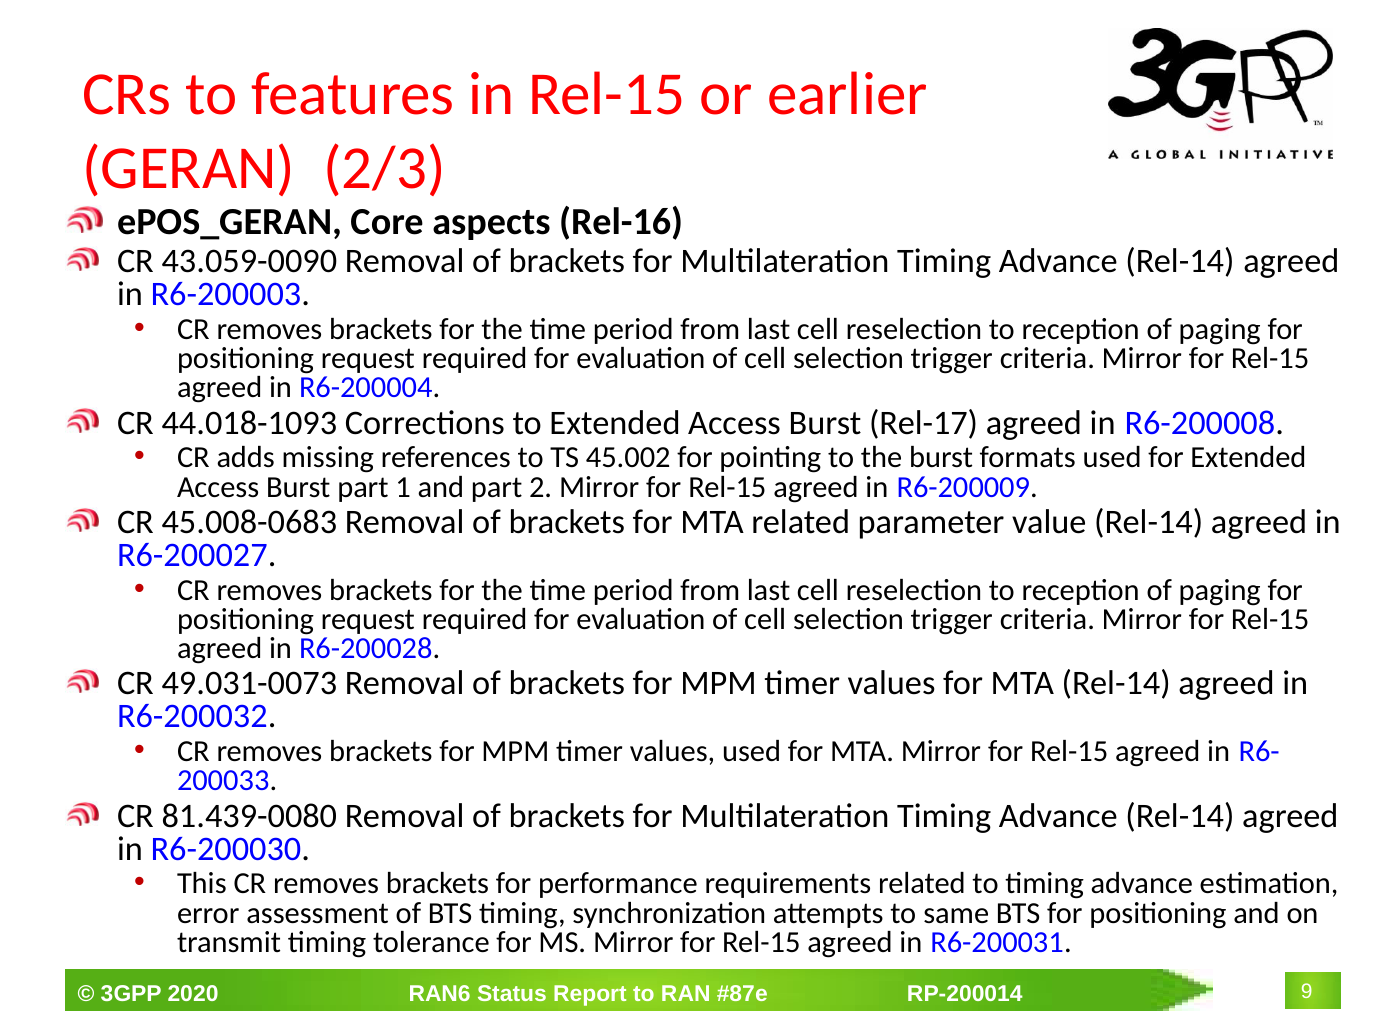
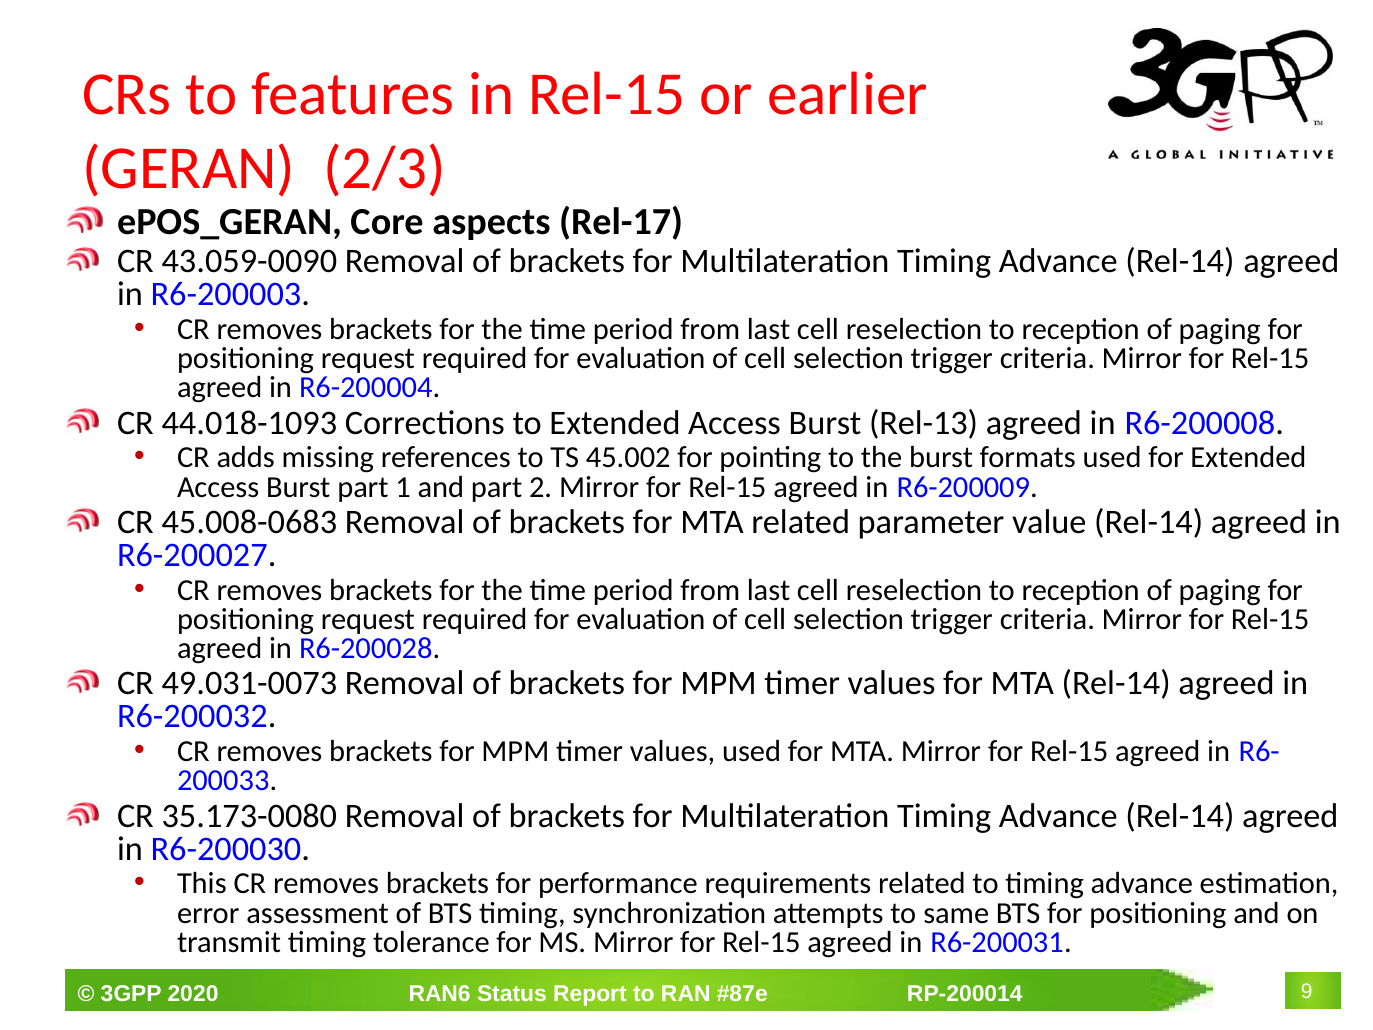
Rel-16: Rel-16 -> Rel-17
Rel-17: Rel-17 -> Rel-13
81.439-0080: 81.439-0080 -> 35.173-0080
